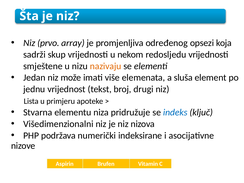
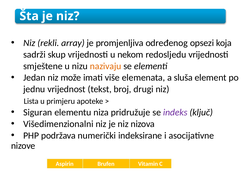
prvo: prvo -> rekli
Stvarna: Stvarna -> Siguran
indeks colour: blue -> purple
